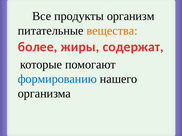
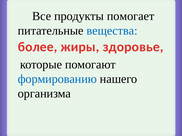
организм: организм -> помогает
вещества colour: orange -> blue
содержат: содержат -> здоровье
